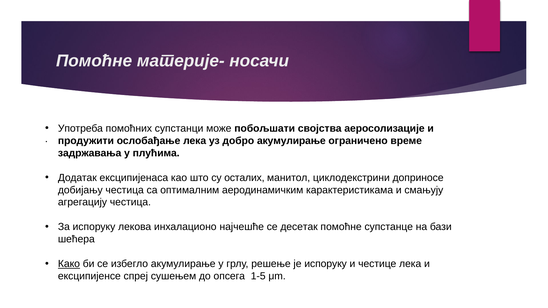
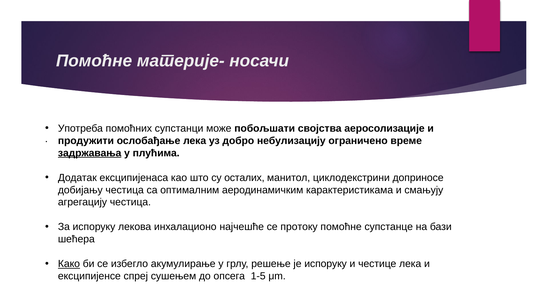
добро акумулирање: акумулирање -> небулизацију
задржавања underline: none -> present
десетак: десетак -> протоку
